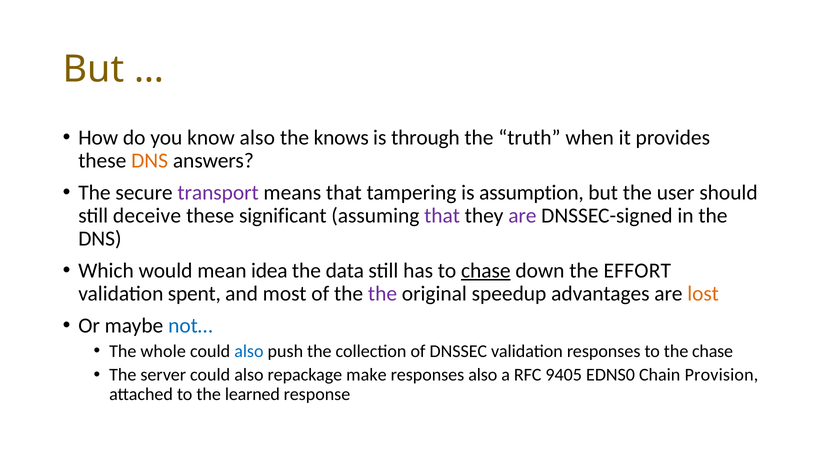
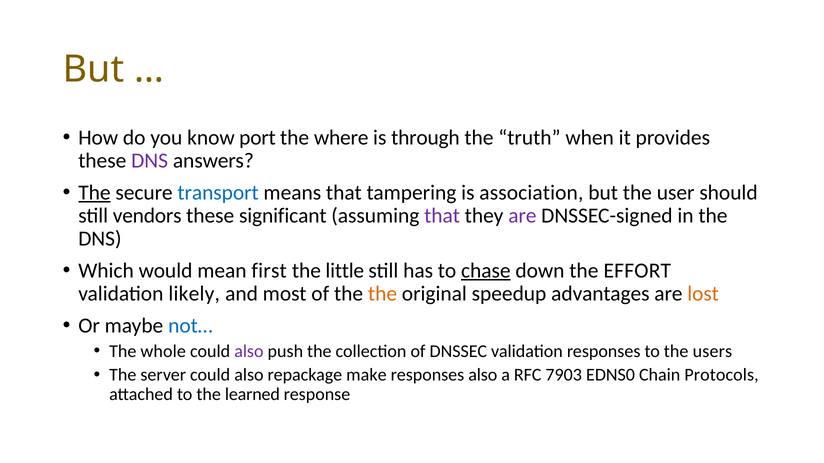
know also: also -> port
knows: knows -> where
DNS at (150, 161) colour: orange -> purple
The at (94, 193) underline: none -> present
transport colour: purple -> blue
assumption: assumption -> association
deceive: deceive -> vendors
idea: idea -> first
data: data -> little
spent: spent -> likely
the at (383, 294) colour: purple -> orange
also at (249, 351) colour: blue -> purple
the chase: chase -> users
9405: 9405 -> 7903
Provision: Provision -> Protocols
